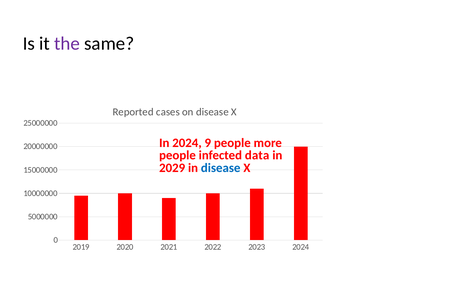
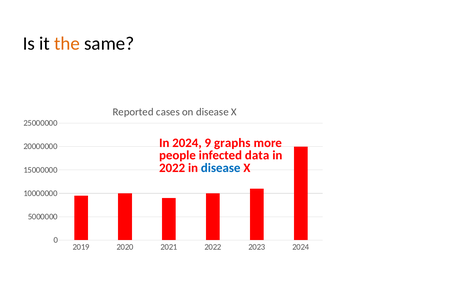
the colour: purple -> orange
9 people: people -> graphs
2029 at (172, 168): 2029 -> 2022
